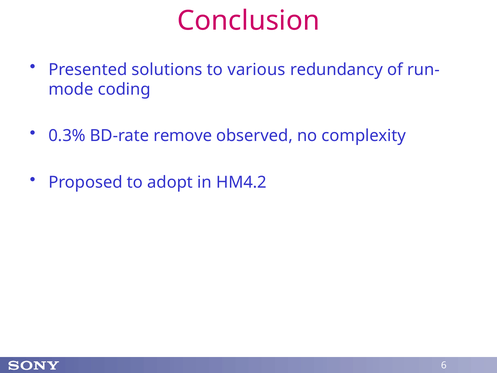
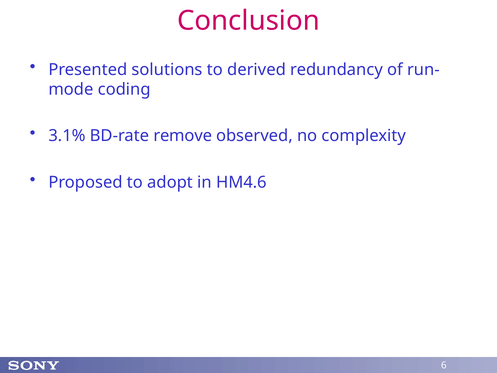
various: various -> derived
0.3%: 0.3% -> 3.1%
HM4.2: HM4.2 -> HM4.6
